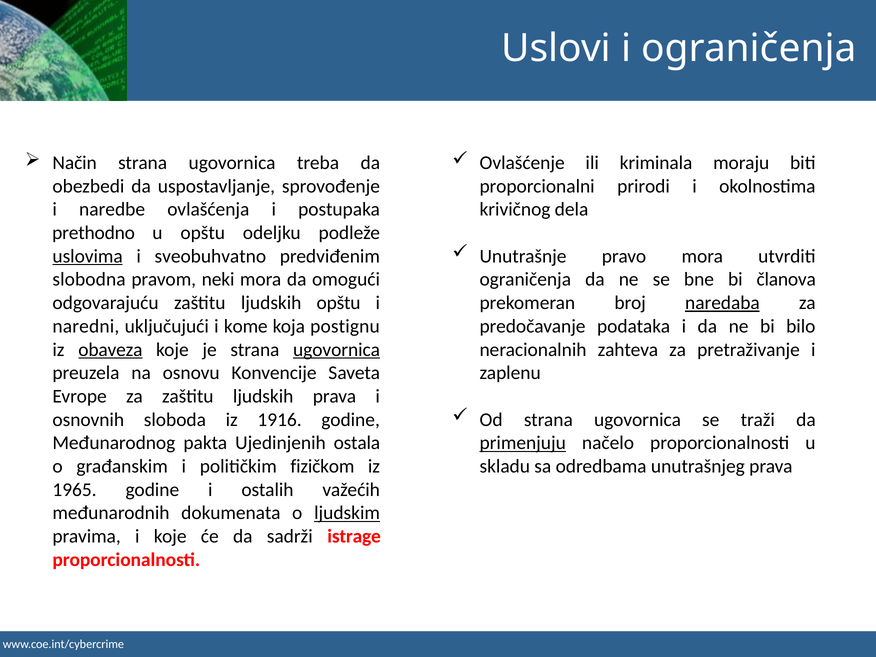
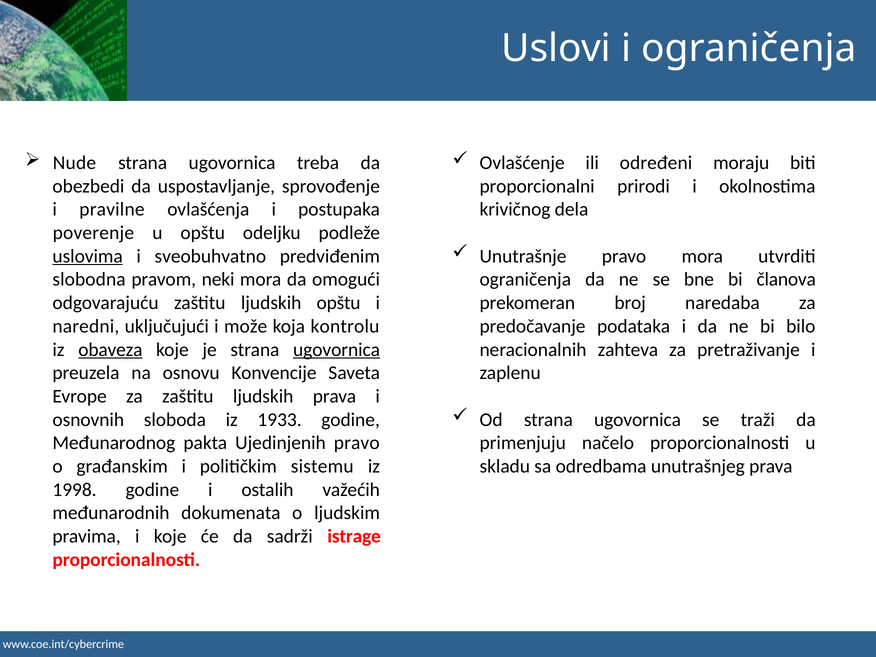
Način: Način -> Nude
kriminala: kriminala -> određeni
naredbe: naredbe -> pravilne
prethodno: prethodno -> poverenje
naredaba underline: present -> none
kome: kome -> može
postignu: postignu -> kontrolu
1916: 1916 -> 1933
Ujedinjenih ostala: ostala -> pravo
primenjuju underline: present -> none
fizičkom: fizičkom -> sistemu
1965: 1965 -> 1998
ljudskim underline: present -> none
